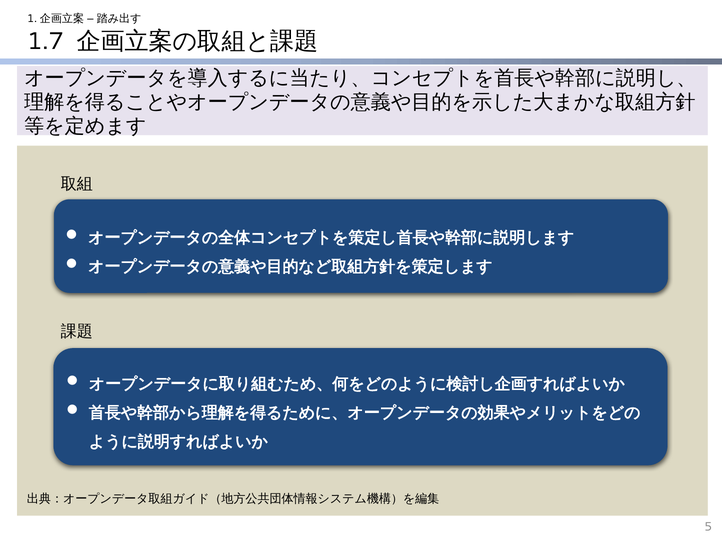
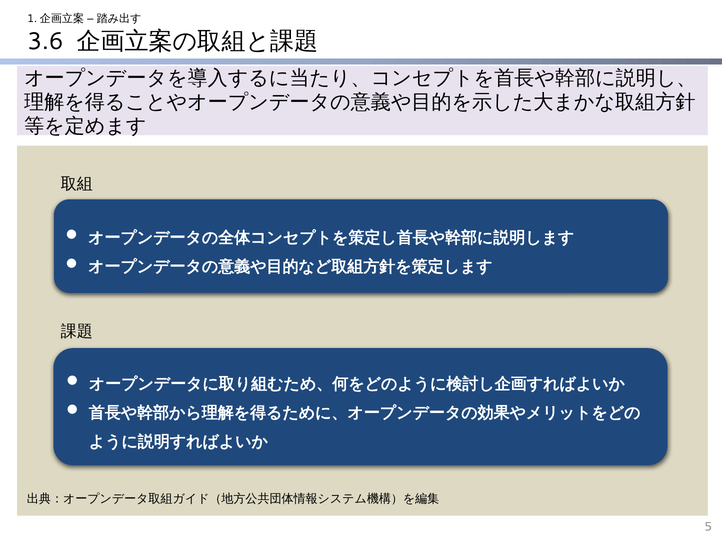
1.7: 1.7 -> 3.6
